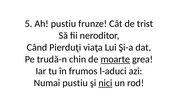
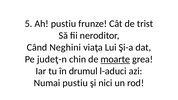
Pierduţi: Pierduţi -> Neghini
trudă-n: trudă-n -> judeţ-n
frumos: frumos -> drumul
nici underline: present -> none
